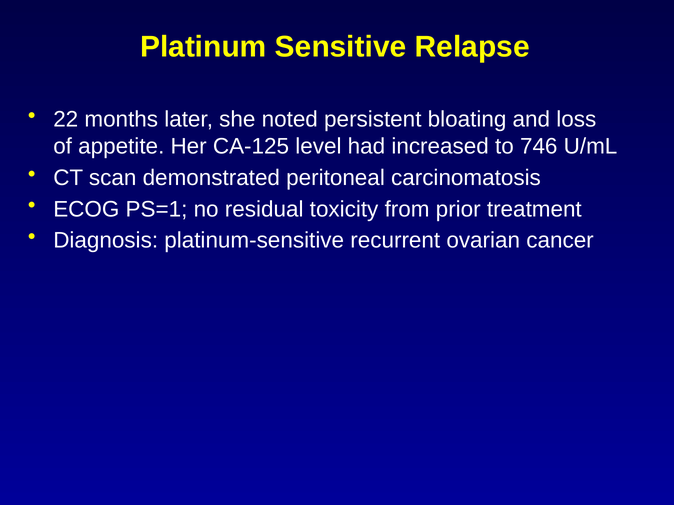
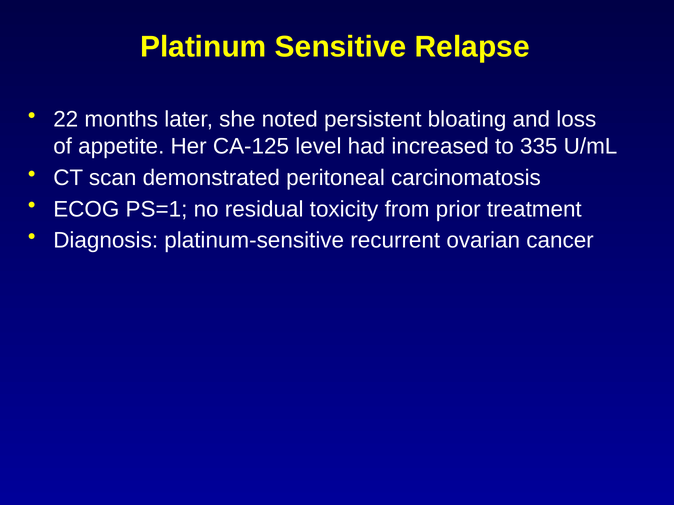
746: 746 -> 335
